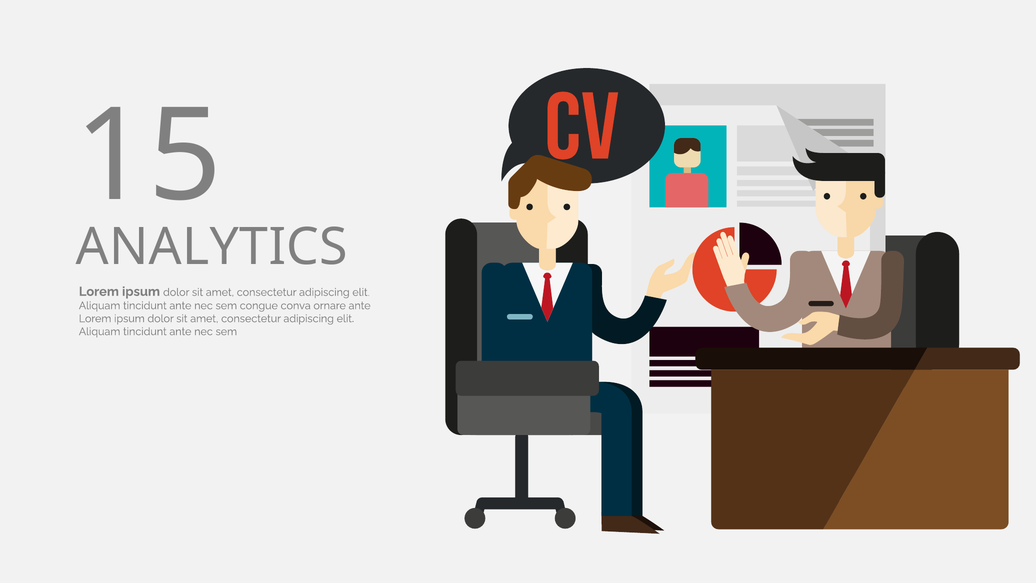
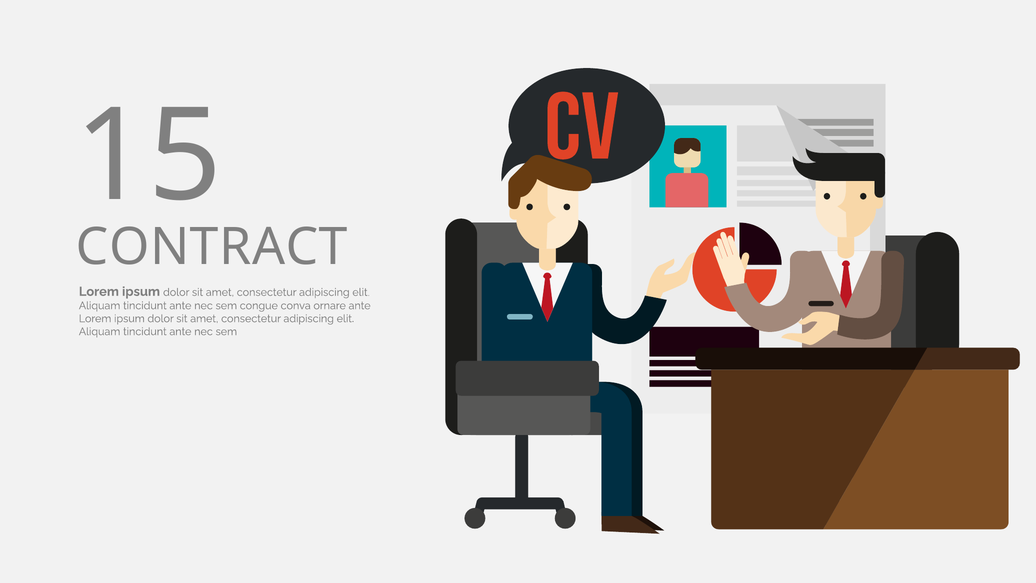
ANALYTICS: ANALYTICS -> CONTRACT
